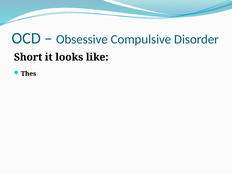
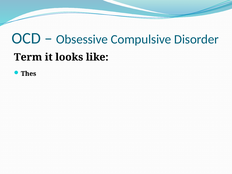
Short: Short -> Term
